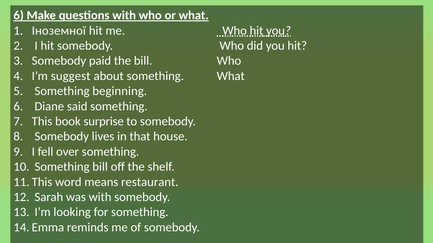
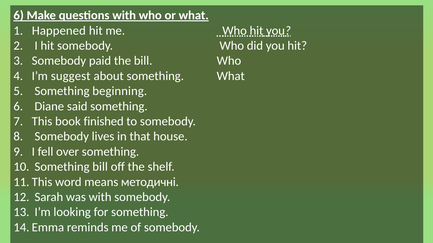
Іноземної: Іноземної -> Happened
surprise: surprise -> finished
restaurant: restaurant -> методичні
